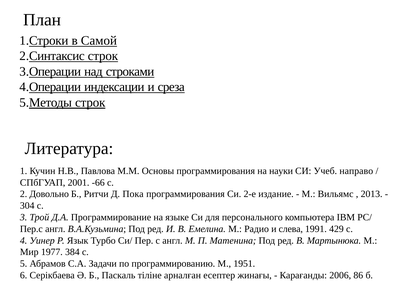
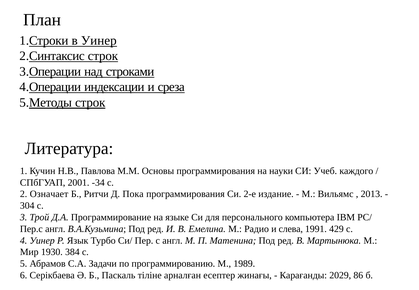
в Самой: Самой -> Уинер
направо: направо -> каждого
-66: -66 -> -34
Довольно: Довольно -> Означает
1977: 1977 -> 1930
1951: 1951 -> 1989
2006: 2006 -> 2029
